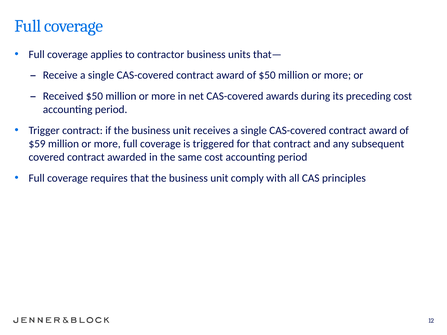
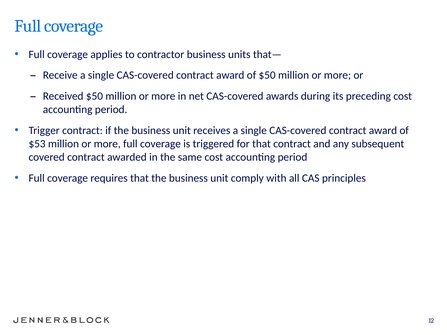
$59: $59 -> $53
